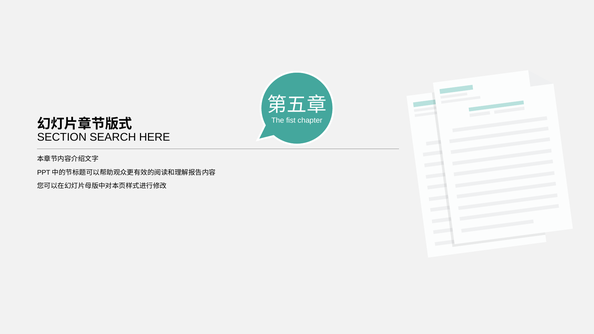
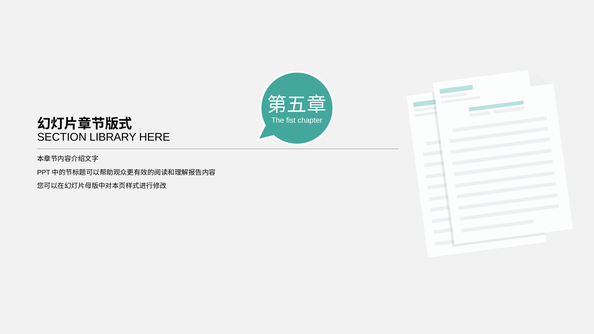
SEARCH: SEARCH -> LIBRARY
